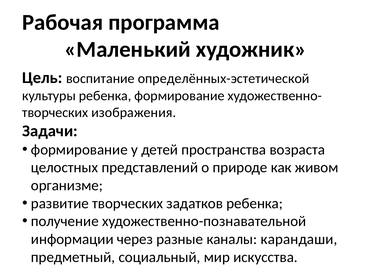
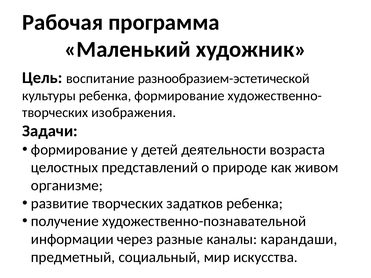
определённых-эстетической: определённых-эстетической -> разнообразием-эстетической
пространства: пространства -> деятельности
